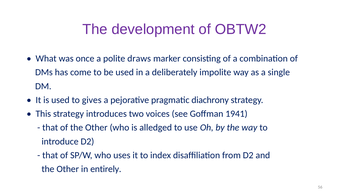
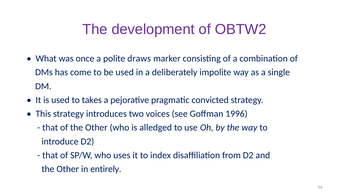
gives: gives -> takes
diachrony: diachrony -> convicted
1941: 1941 -> 1996
